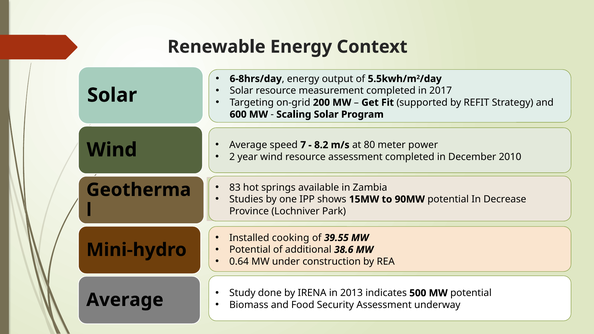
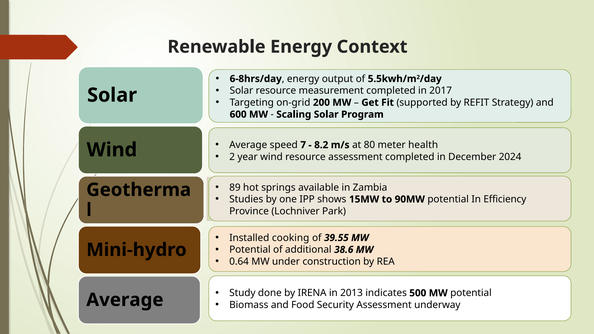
power: power -> health
2010: 2010 -> 2024
83: 83 -> 89
Decrease: Decrease -> Efficiency
